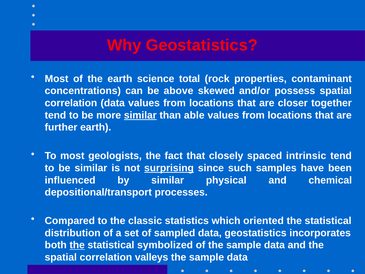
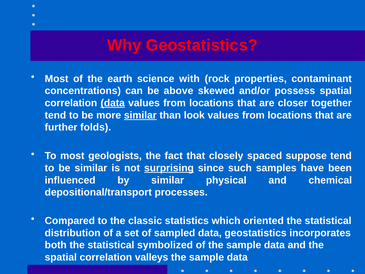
total: total -> with
data at (113, 103) underline: none -> present
able: able -> look
further earth: earth -> folds
intrinsic: intrinsic -> suppose
the at (77, 245) underline: present -> none
